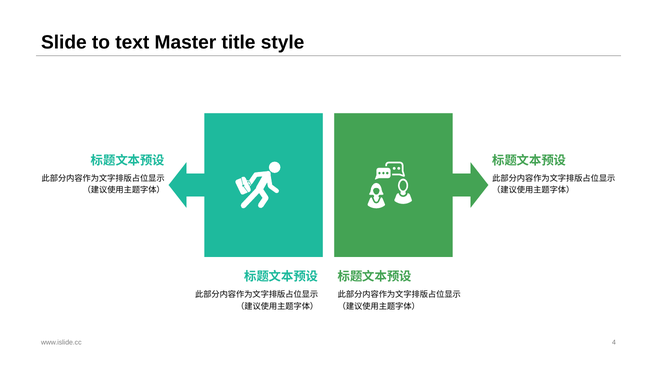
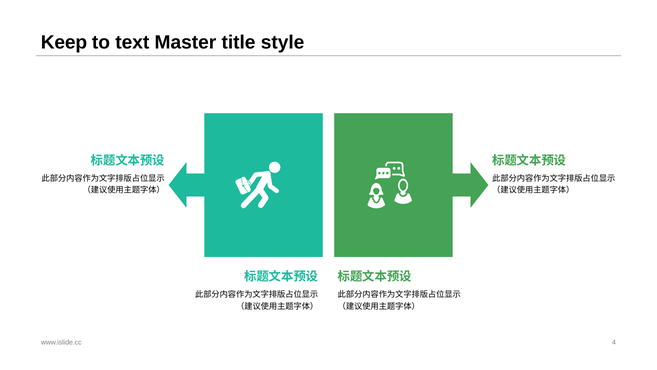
Slide: Slide -> Keep
